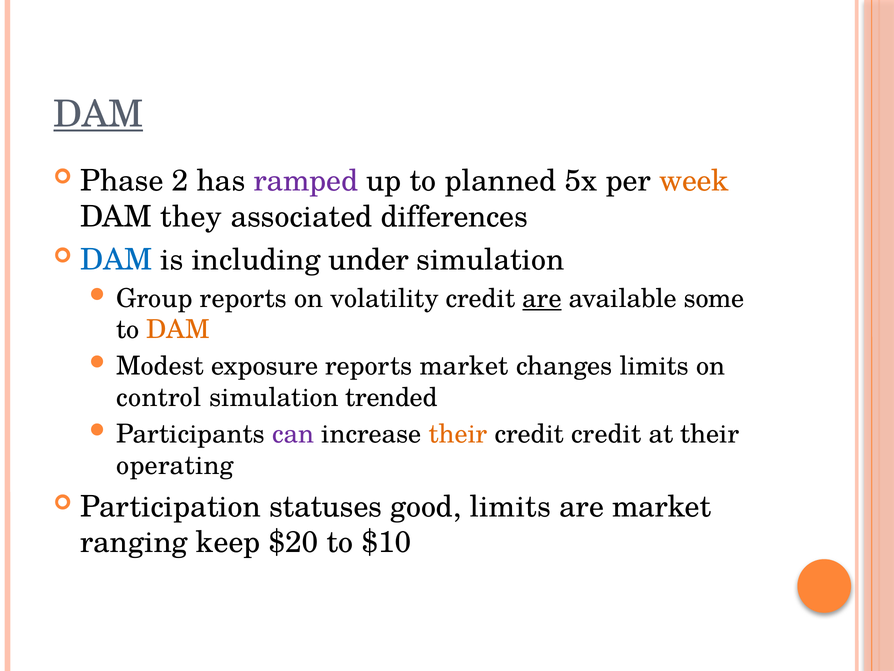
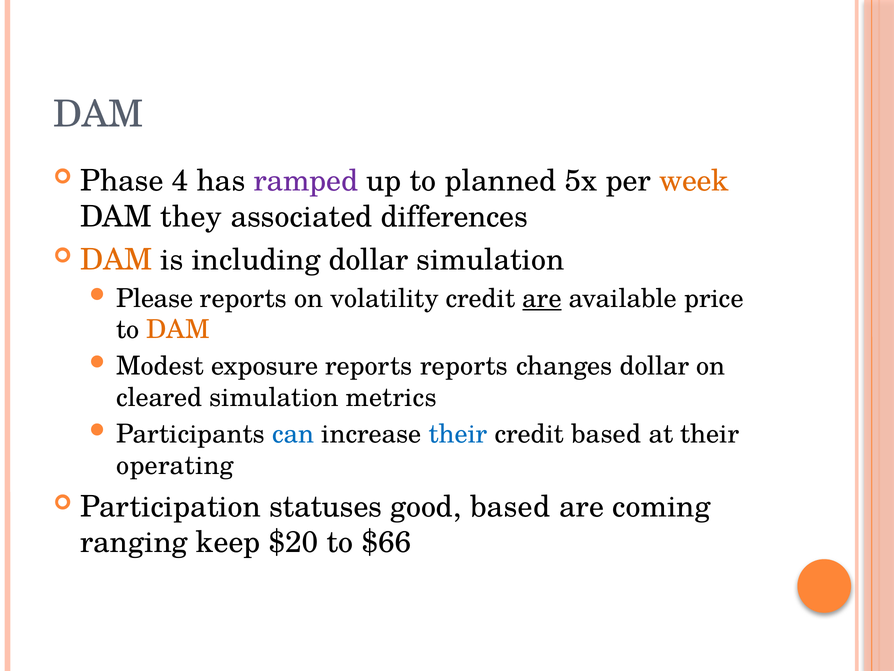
DAM at (98, 114) underline: present -> none
2: 2 -> 4
DAM at (116, 260) colour: blue -> orange
including under: under -> dollar
Group: Group -> Please
some: some -> price
reports market: market -> reports
changes limits: limits -> dollar
control: control -> cleared
trended: trended -> metrics
can colour: purple -> blue
their at (458, 434) colour: orange -> blue
credit credit: credit -> based
good limits: limits -> based
are market: market -> coming
$10: $10 -> $66
